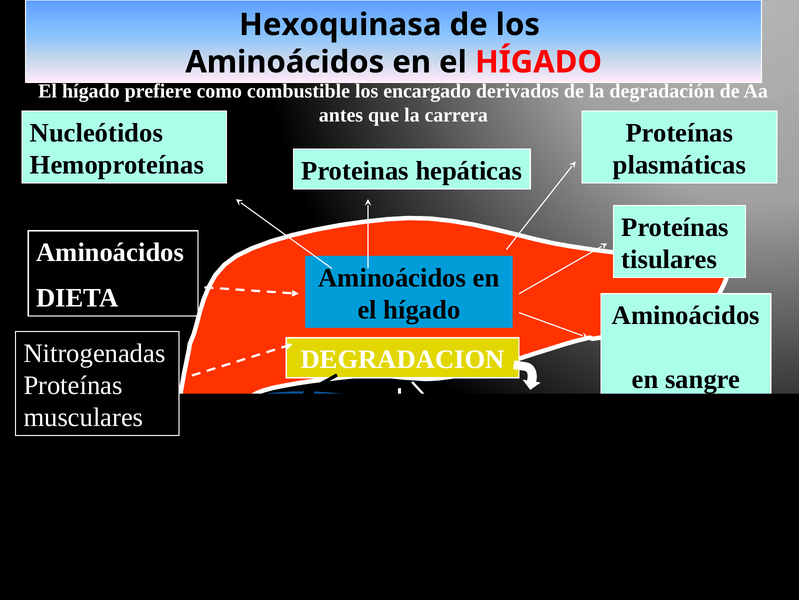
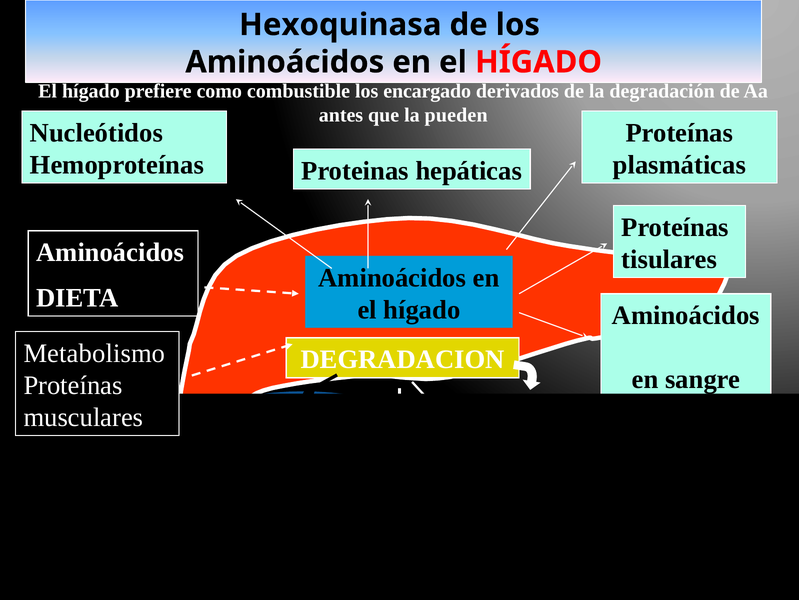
carrera: carrera -> pueden
Nitrogenadas: Nitrogenadas -> Metabolismo
